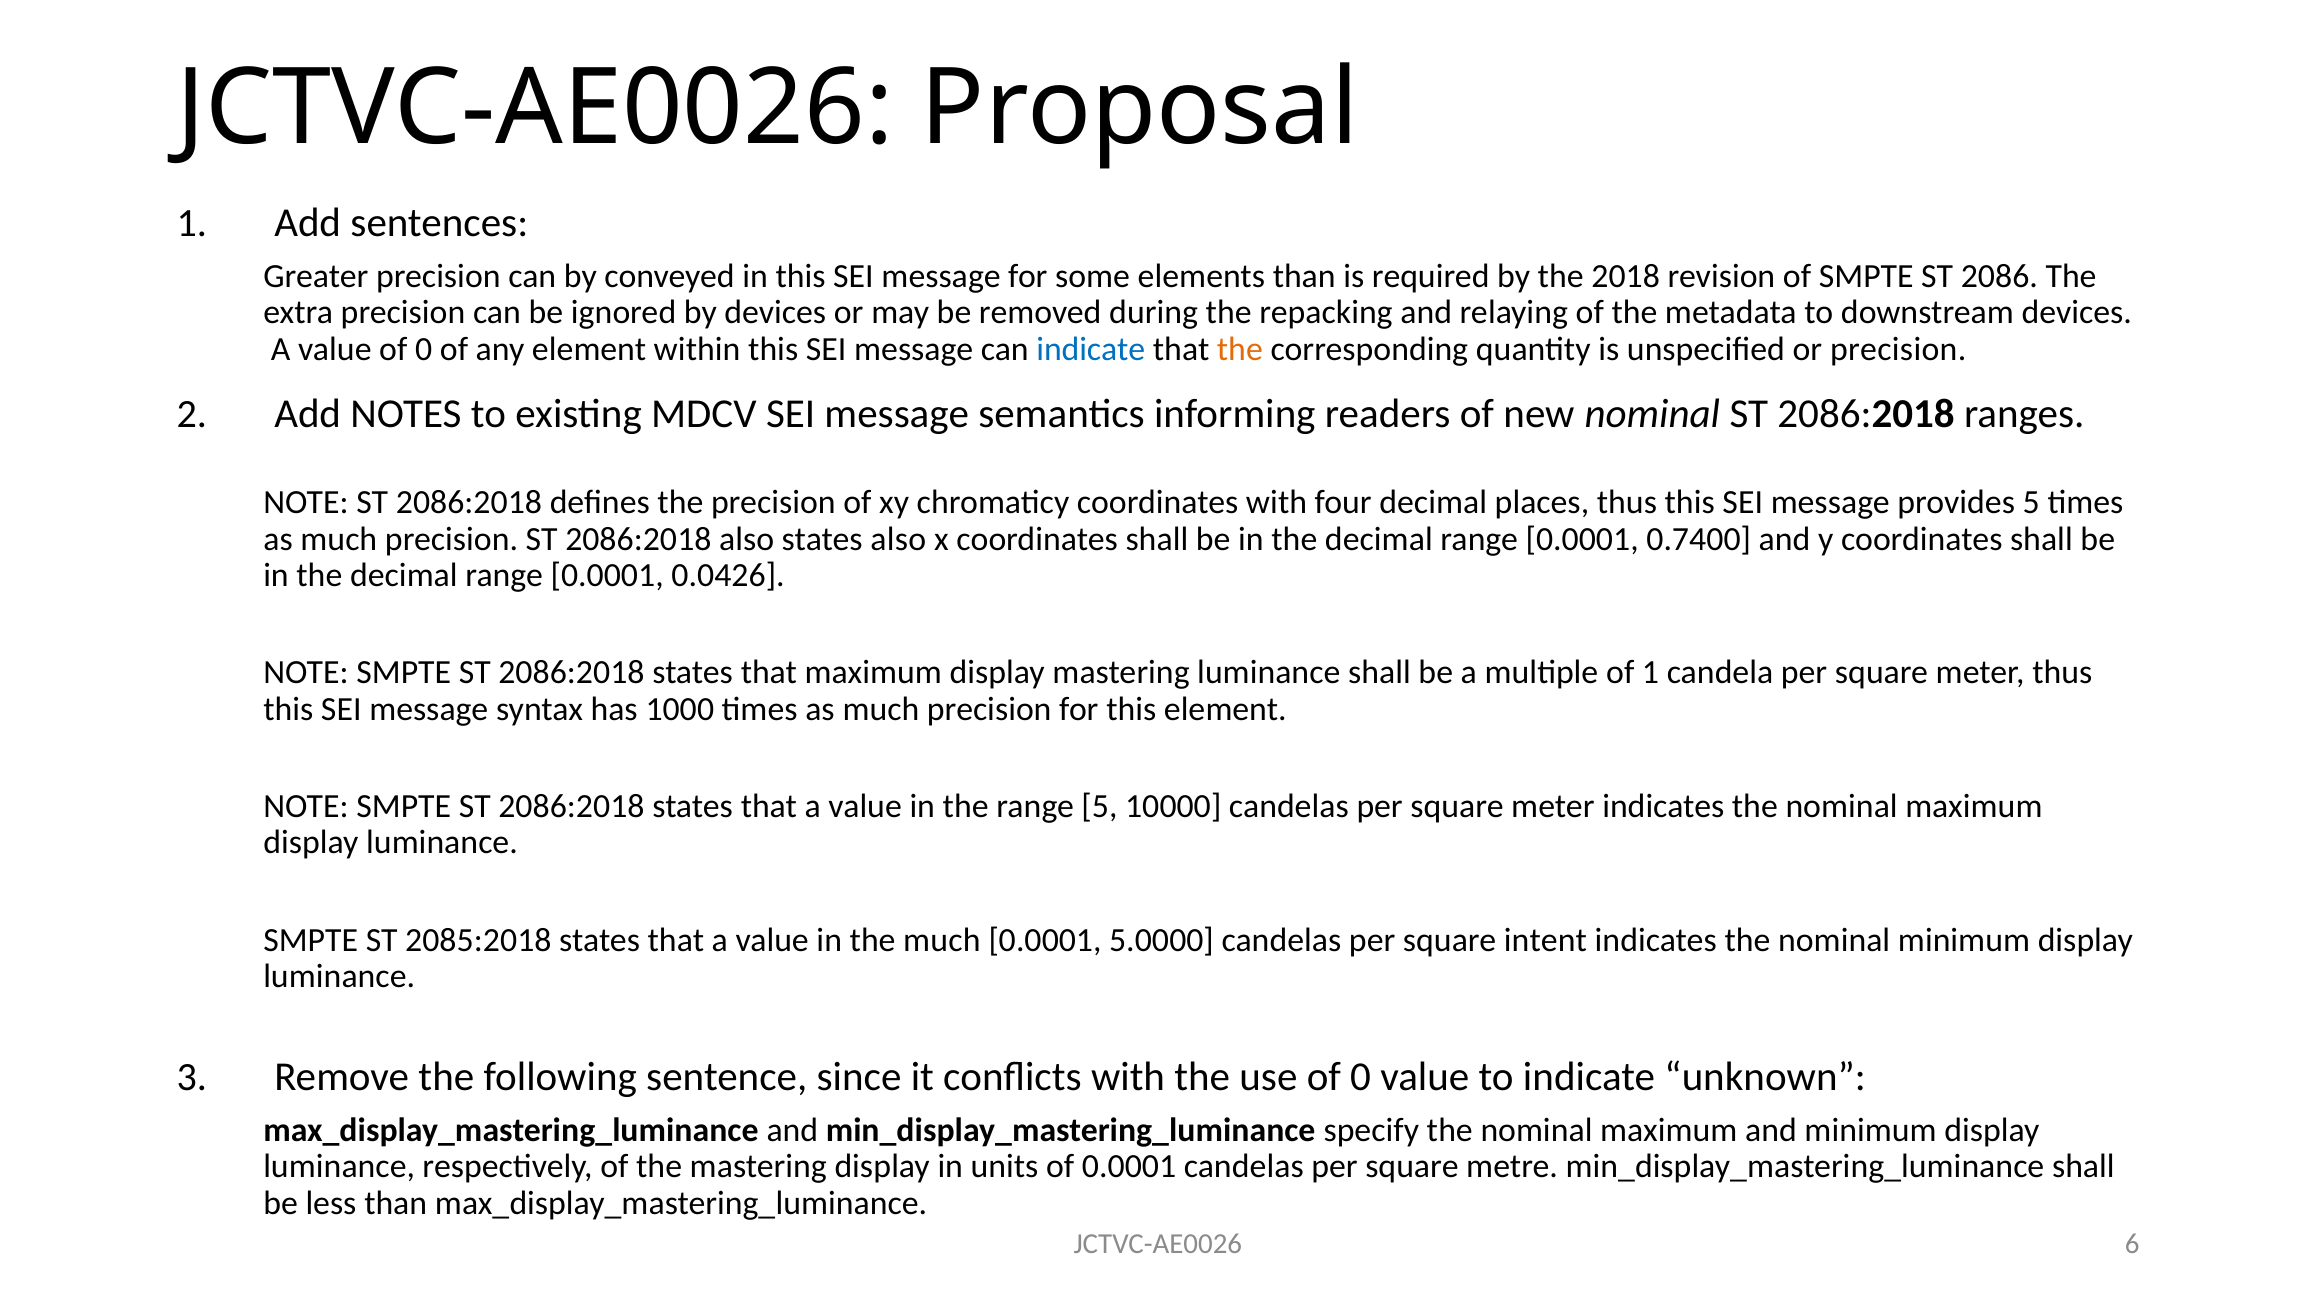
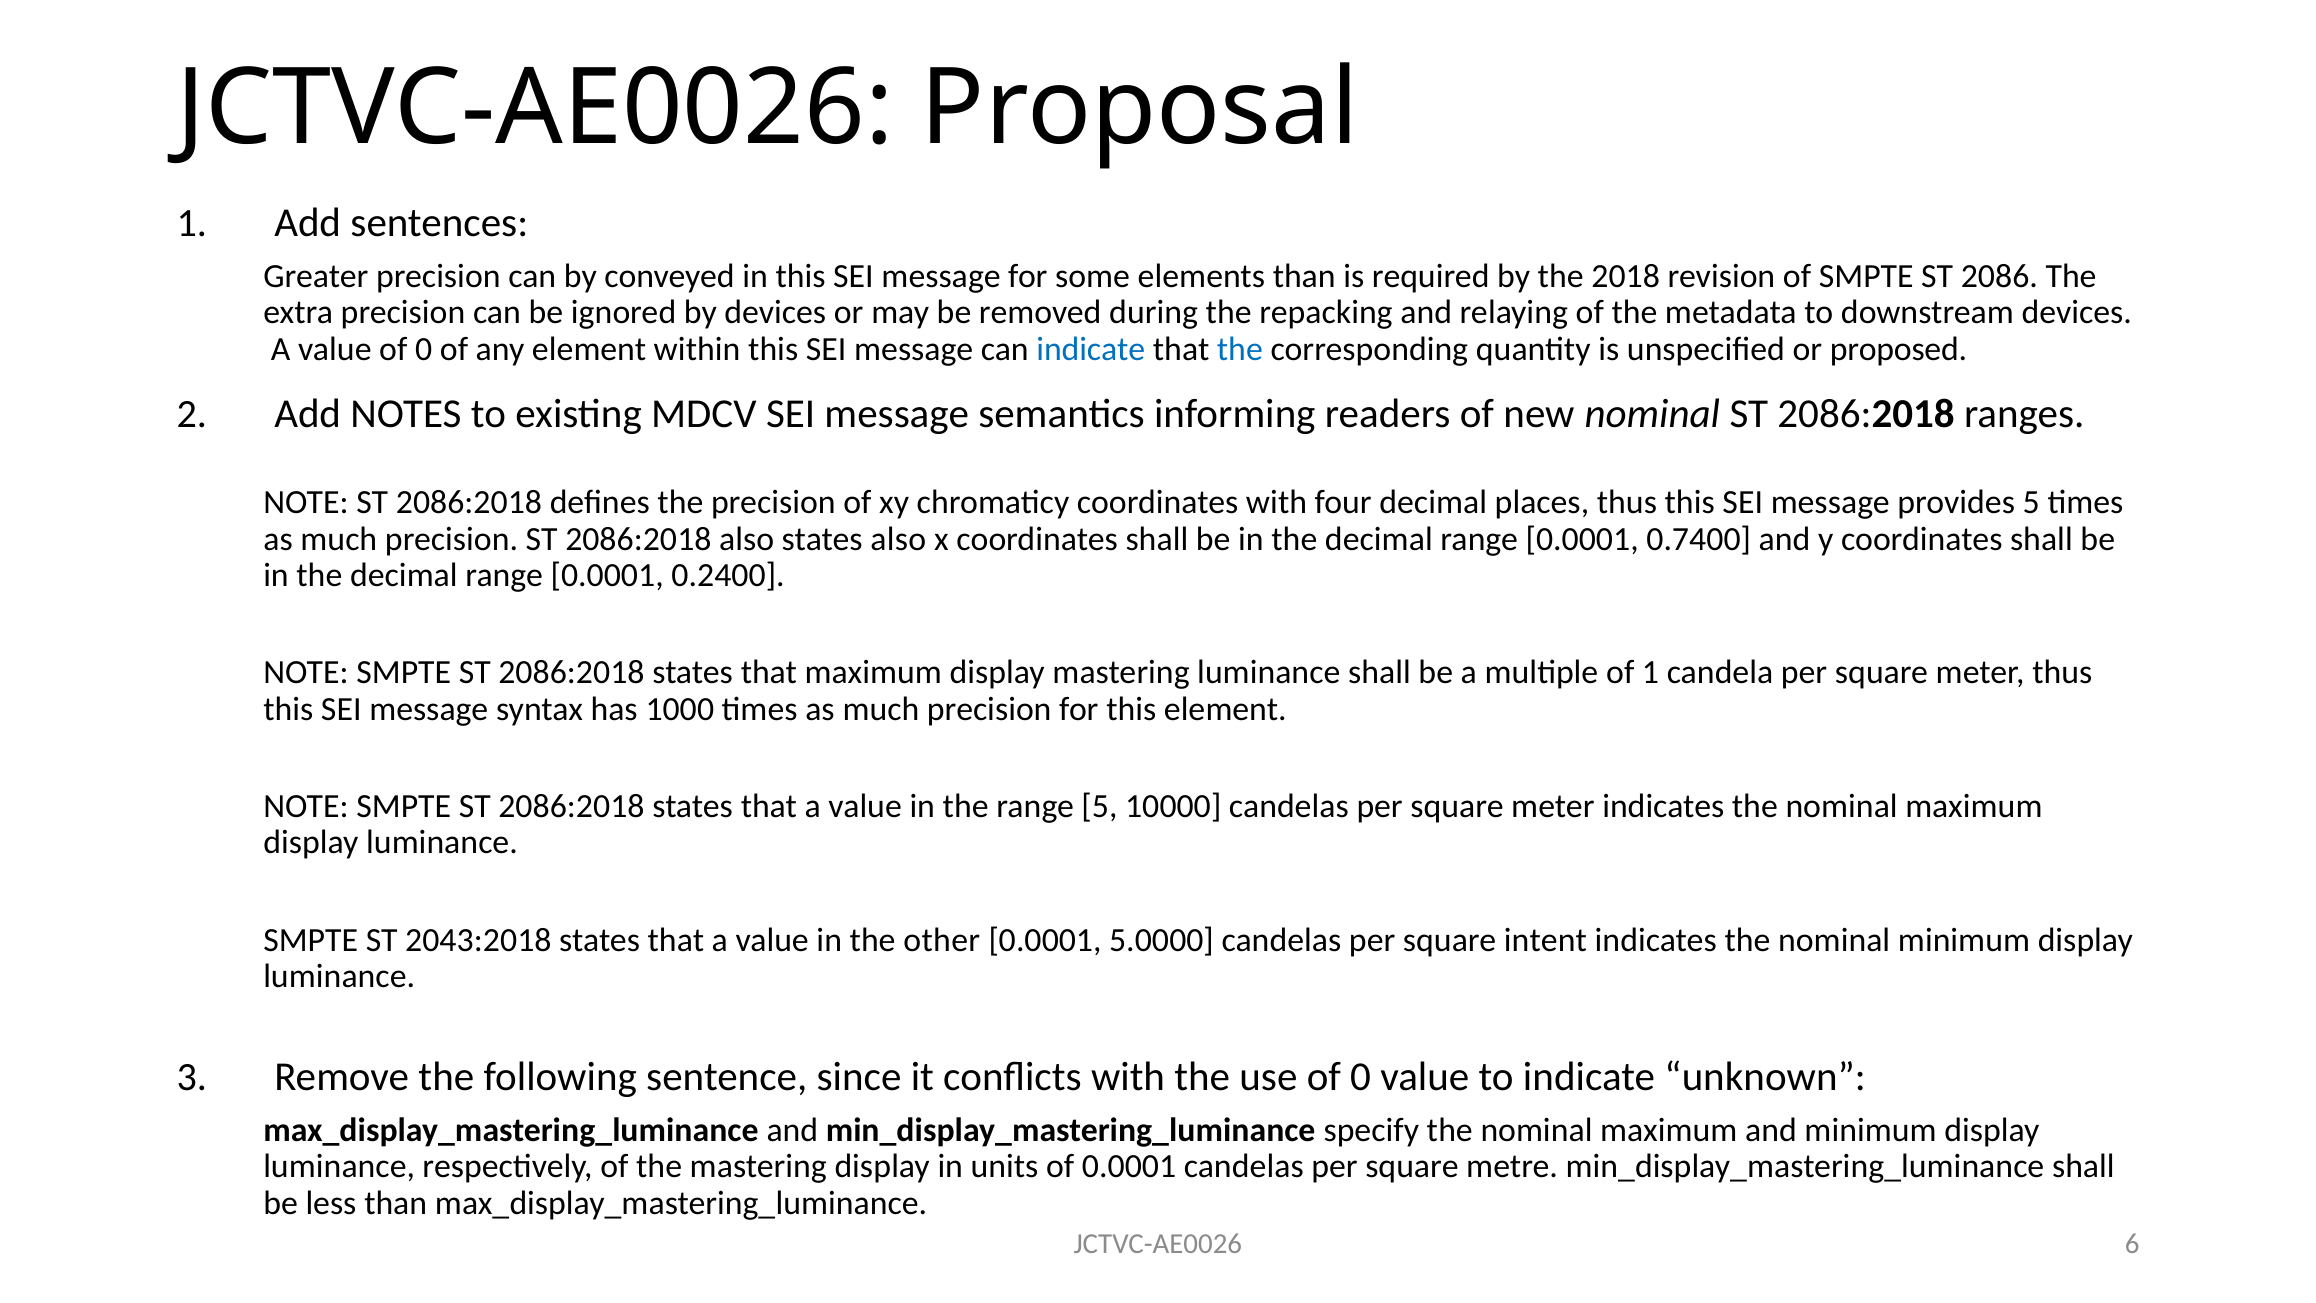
the at (1240, 349) colour: orange -> blue
or precision: precision -> proposed
0.0426: 0.0426 -> 0.2400
2085:2018: 2085:2018 -> 2043:2018
the much: much -> other
